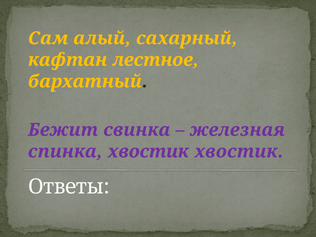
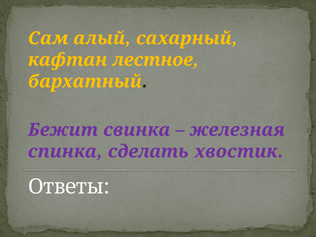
спинка хвостик: хвостик -> сделать
